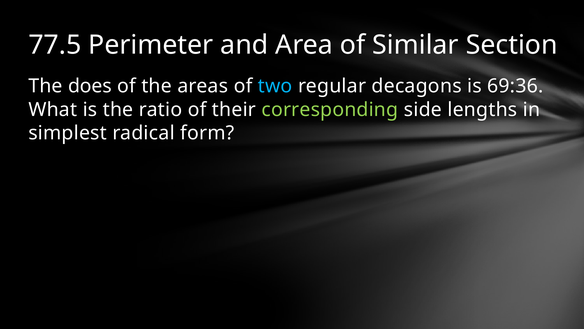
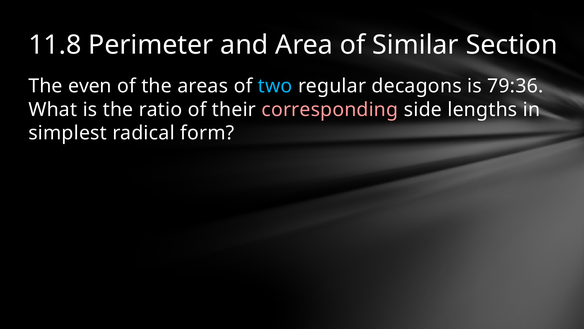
77.5: 77.5 -> 11.8
does: does -> even
69:36: 69:36 -> 79:36
corresponding colour: light green -> pink
